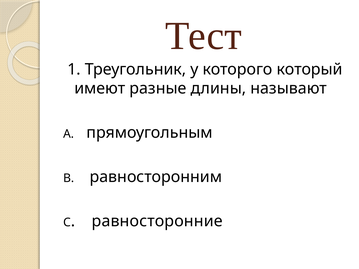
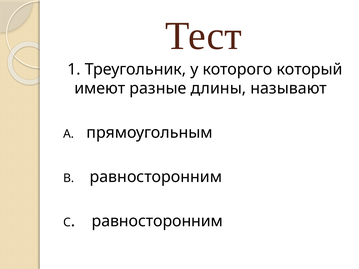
равносторонние at (157, 221): равносторонние -> равносторонним
